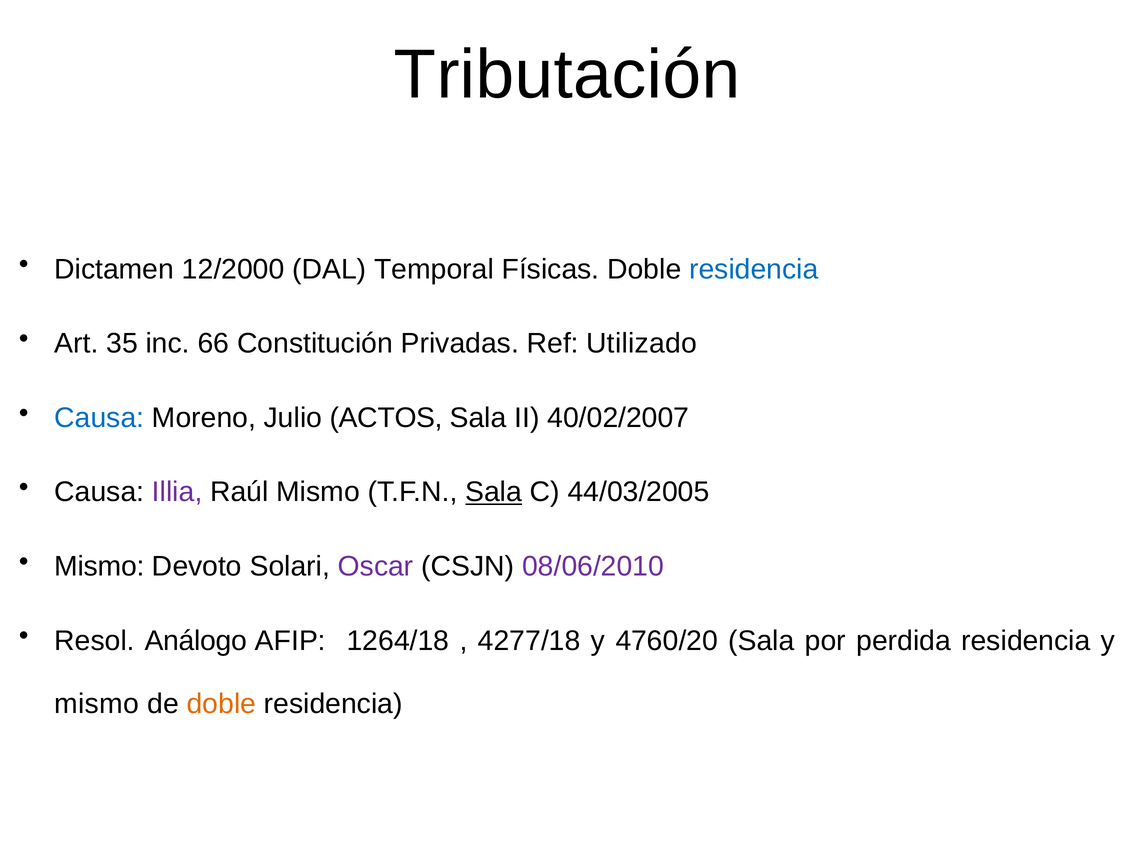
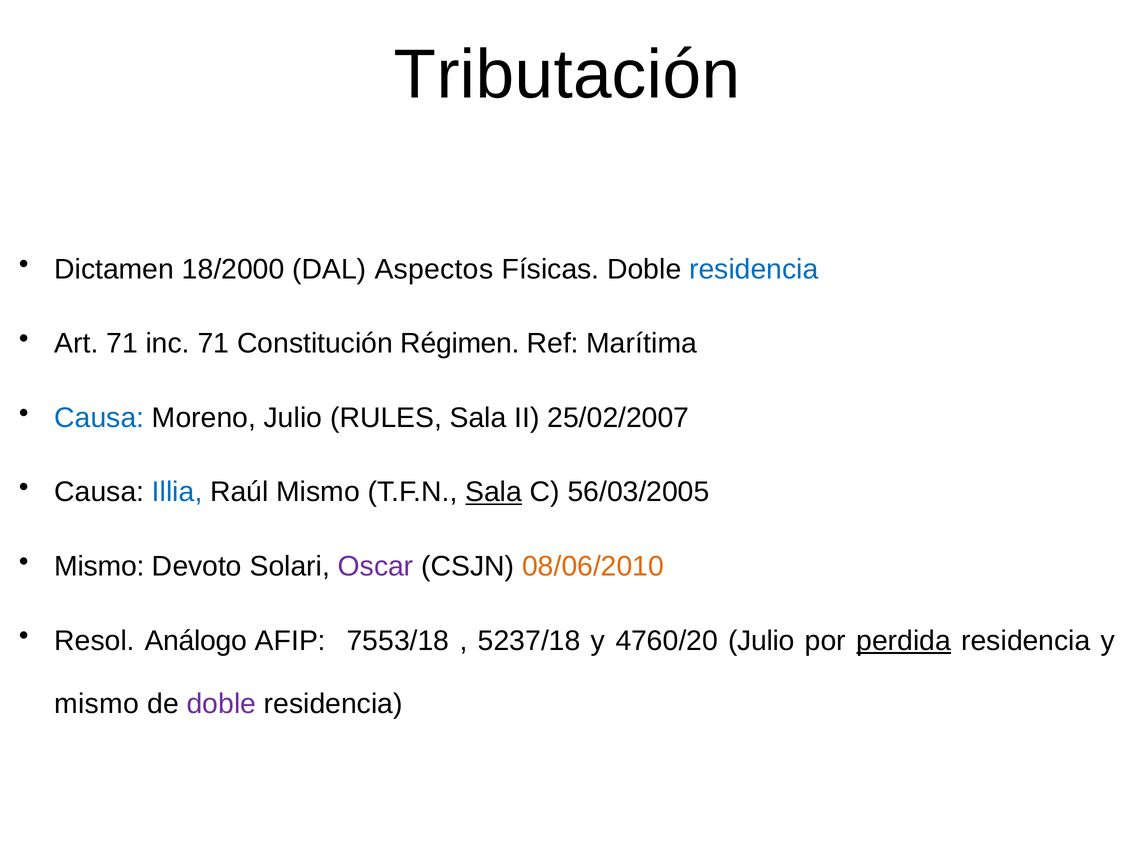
12/2000: 12/2000 -> 18/2000
Temporal: Temporal -> Aspectos
Art 35: 35 -> 71
inc 66: 66 -> 71
Privadas: Privadas -> Régimen
Utilizado: Utilizado -> Marítima
ACTOS: ACTOS -> RULES
40/02/2007: 40/02/2007 -> 25/02/2007
Illia colour: purple -> blue
44/03/2005: 44/03/2005 -> 56/03/2005
08/06/2010 colour: purple -> orange
1264/18: 1264/18 -> 7553/18
4277/18: 4277/18 -> 5237/18
4760/20 Sala: Sala -> Julio
perdida underline: none -> present
doble at (221, 704) colour: orange -> purple
